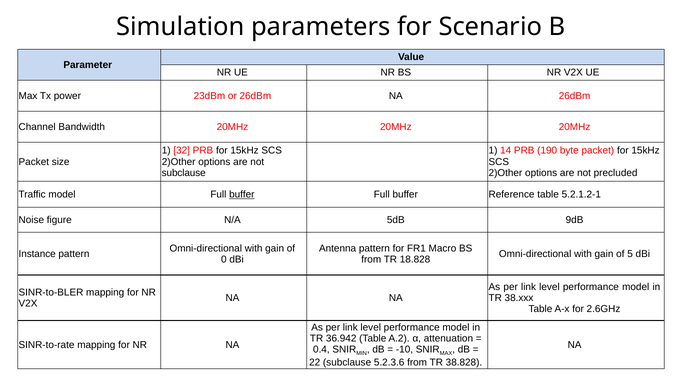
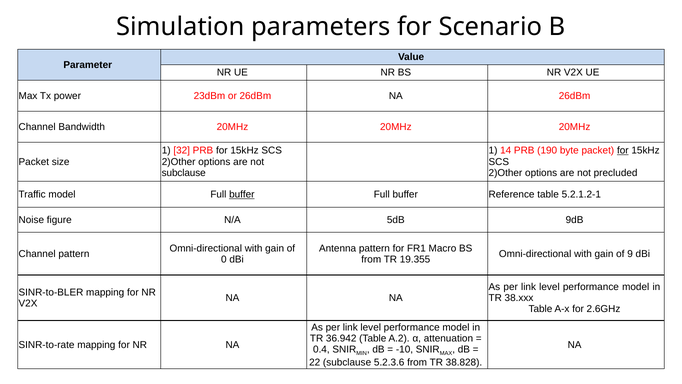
for at (623, 151) underline: none -> present
Instance at (37, 254): Instance -> Channel
5: 5 -> 9
18.828: 18.828 -> 19.355
